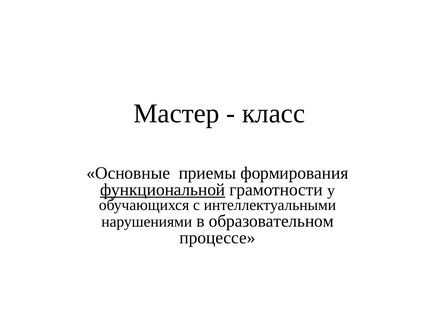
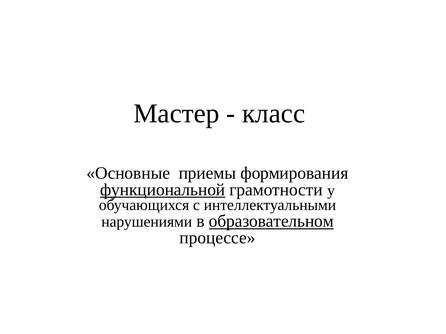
образовательном underline: none -> present
